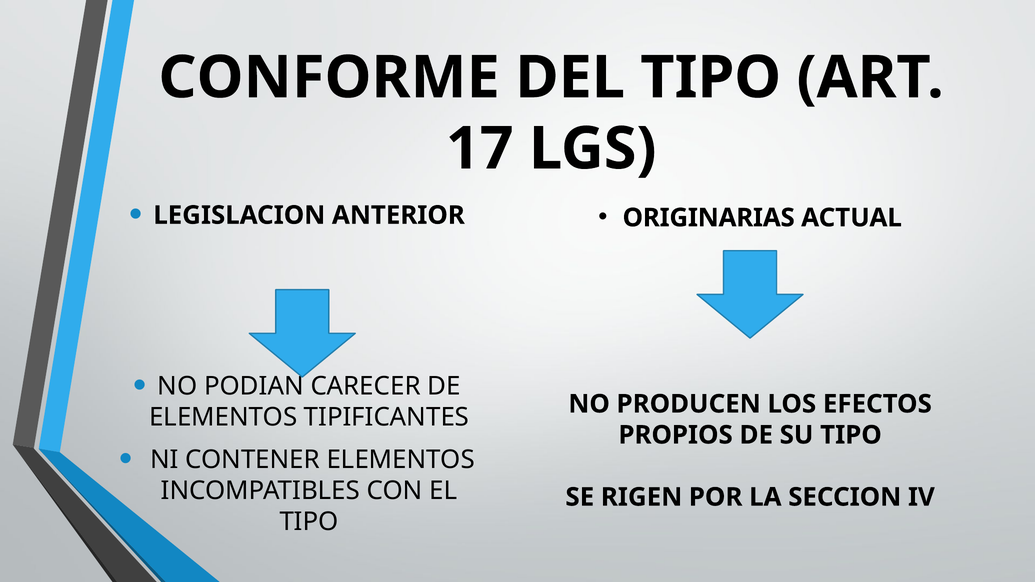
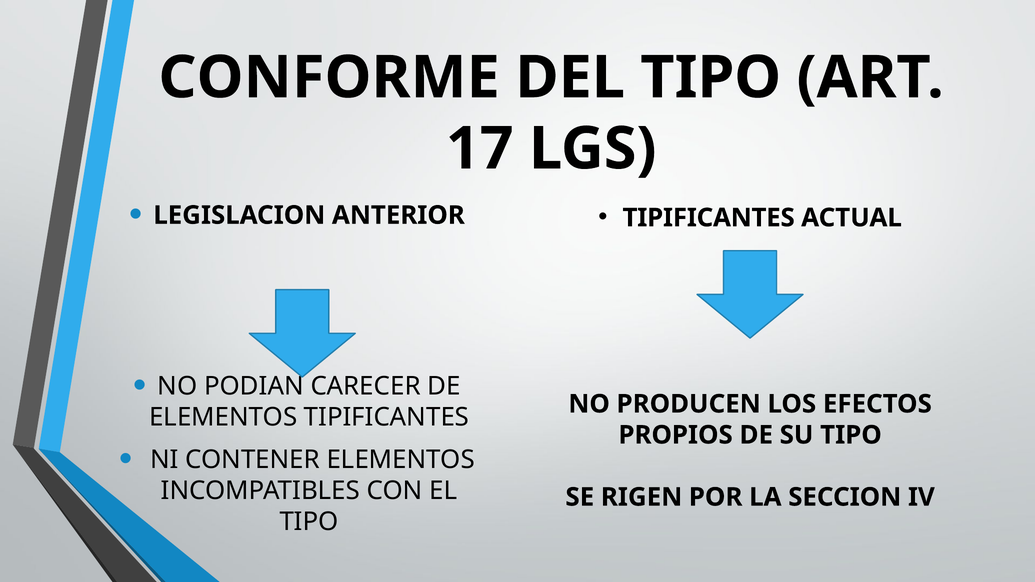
ORIGINARIAS at (709, 218): ORIGINARIAS -> TIPIFICANTES
